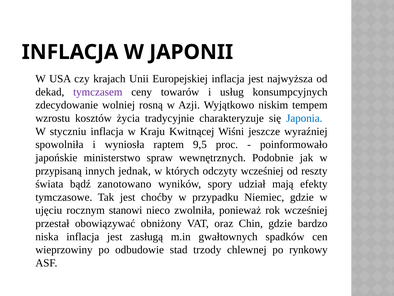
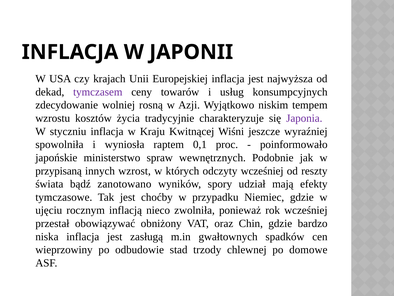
Japonia colour: blue -> purple
9,5: 9,5 -> 0,1
jednak: jednak -> wzrost
stanowi: stanowi -> inflacją
rynkowy: rynkowy -> domowe
